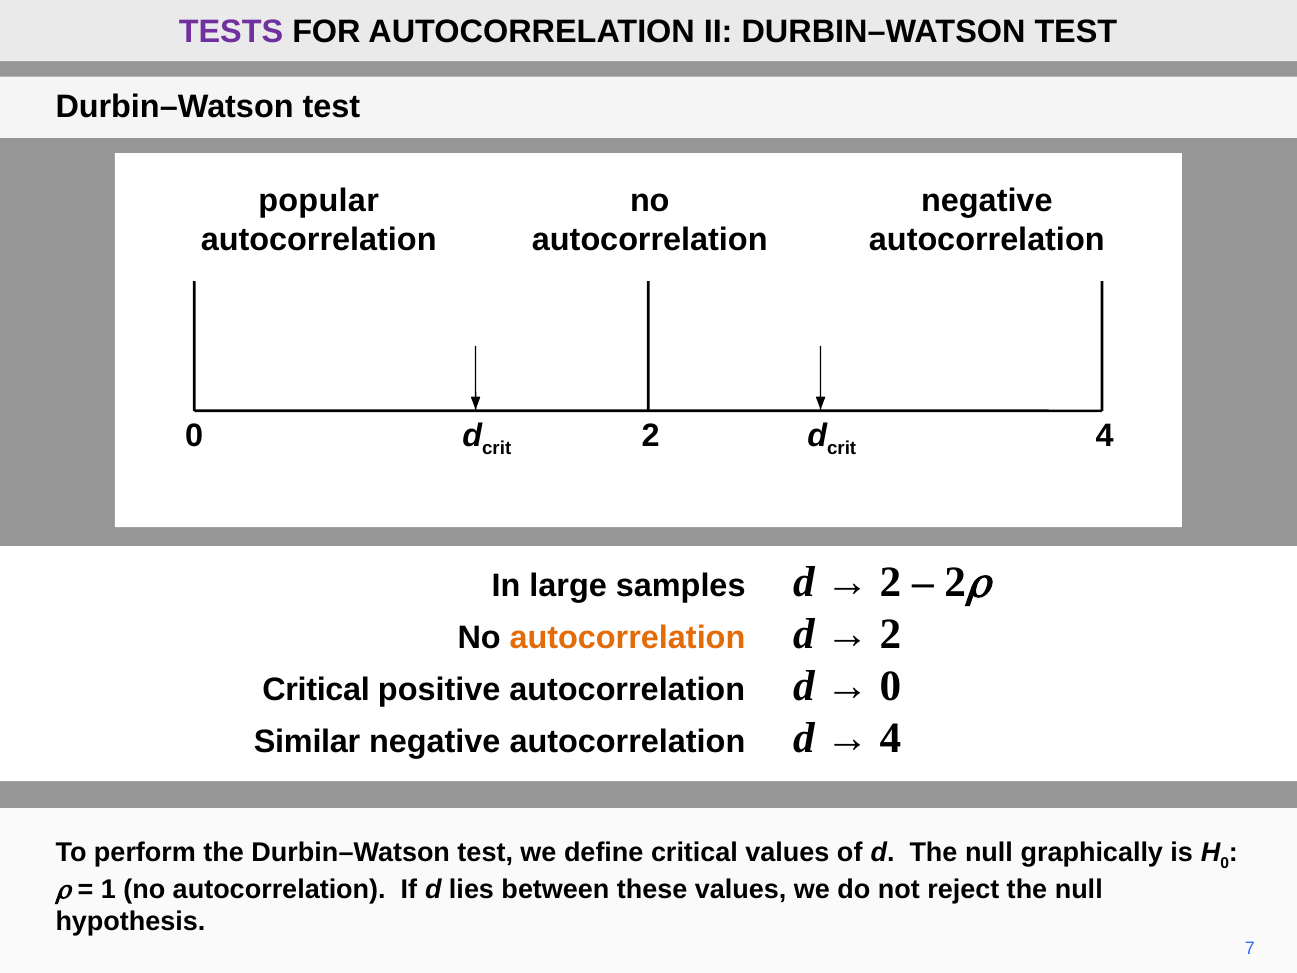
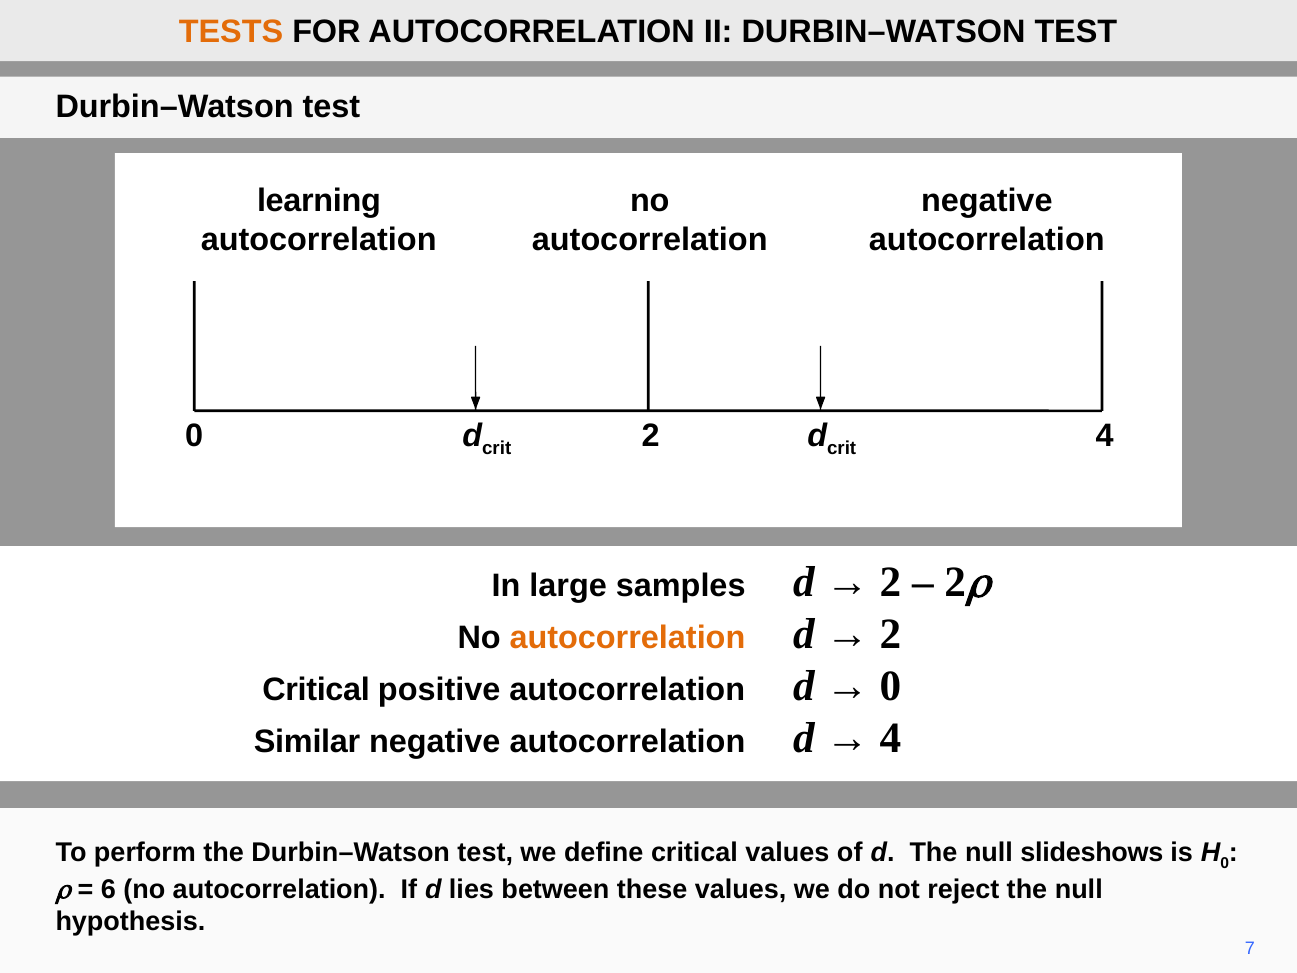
TESTS colour: purple -> orange
popular: popular -> learning
graphically: graphically -> slideshows
1: 1 -> 6
